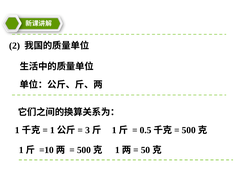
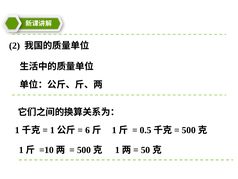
3: 3 -> 6
